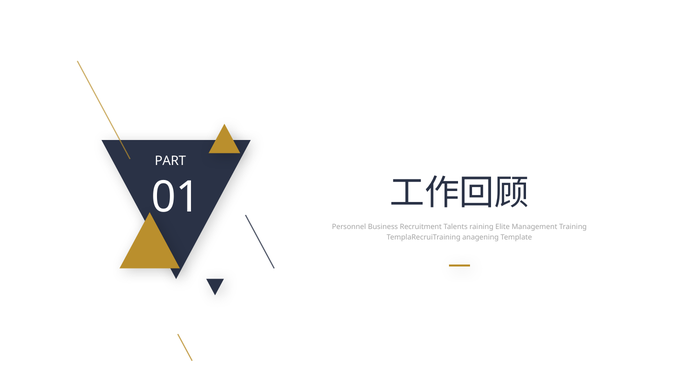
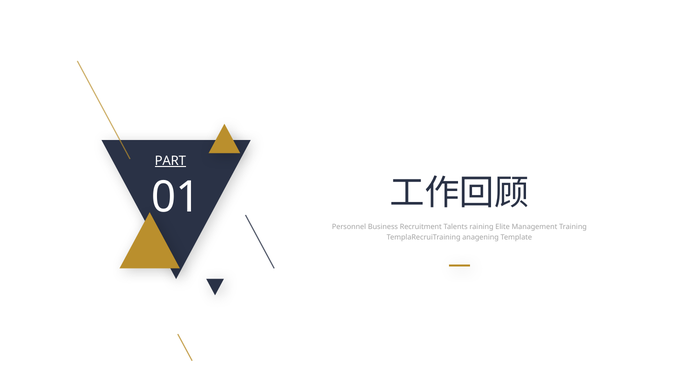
PART underline: none -> present
